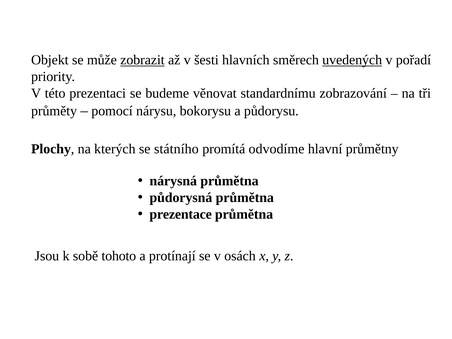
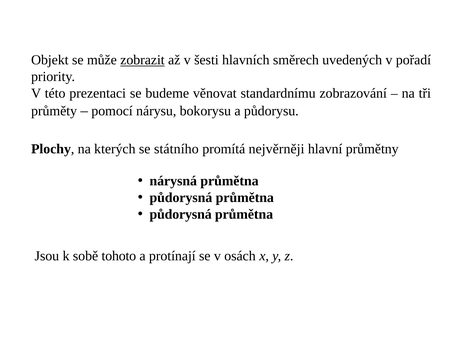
uvedených underline: present -> none
odvodíme: odvodíme -> nejvěrněji
prezentace at (181, 214): prezentace -> půdorysná
